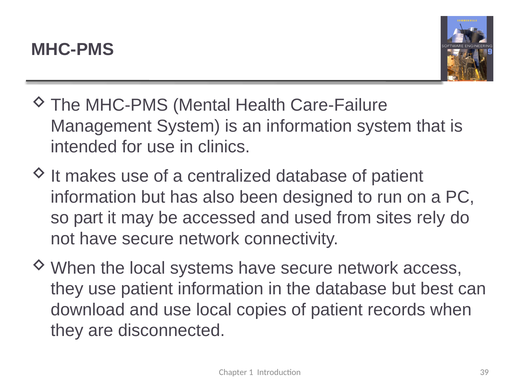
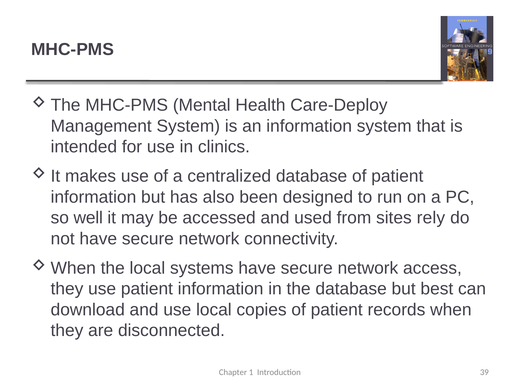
Care-Failure: Care-Failure -> Care-Deploy
part: part -> well
